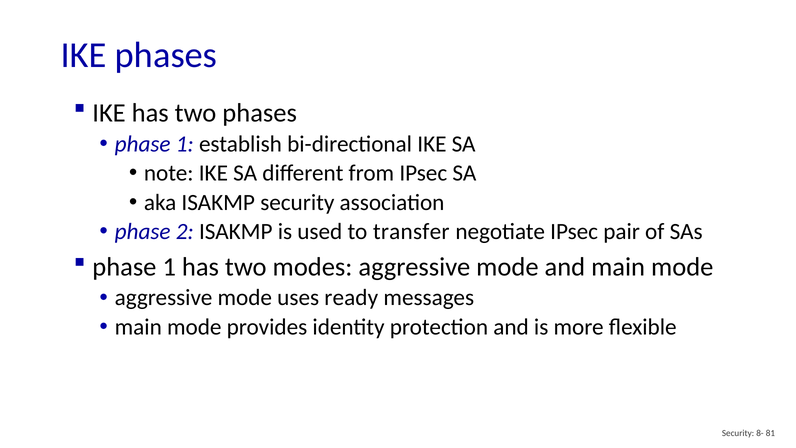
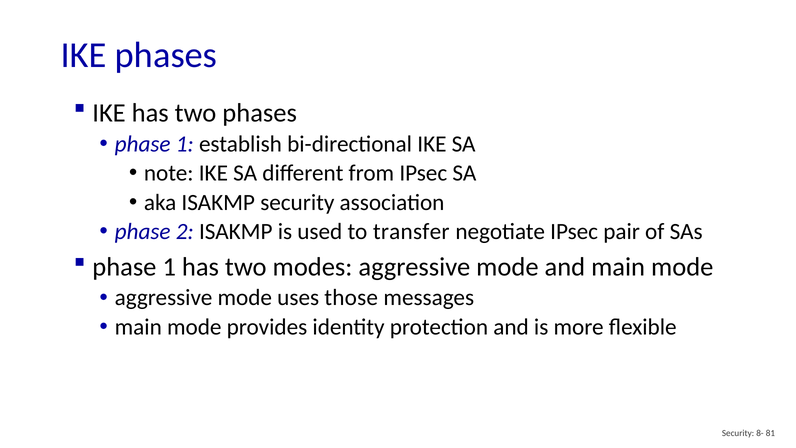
ready: ready -> those
